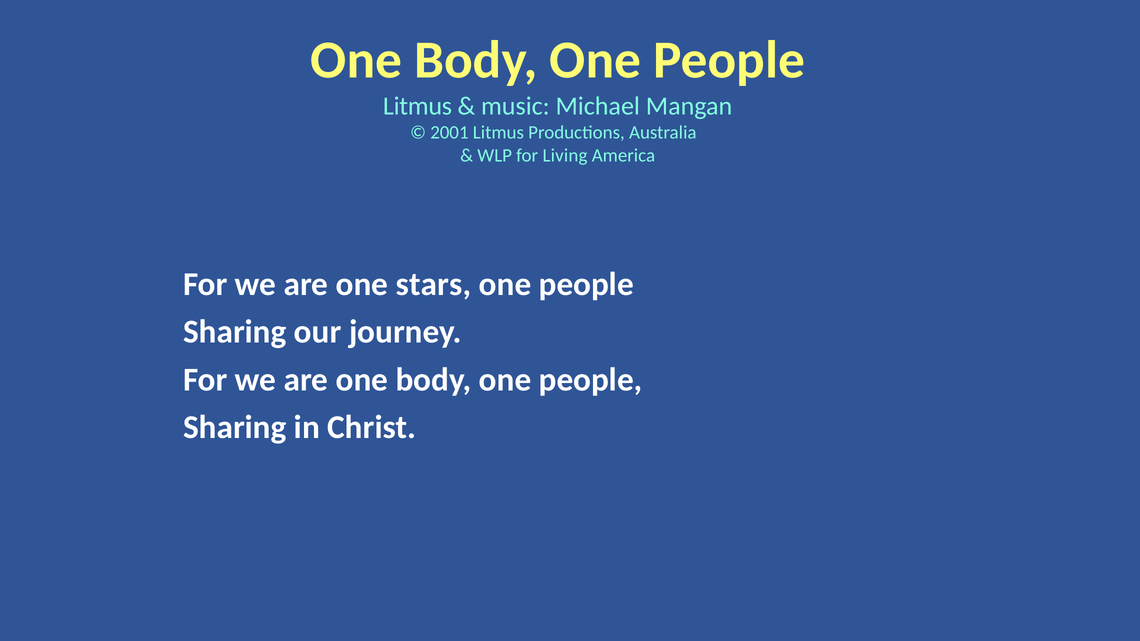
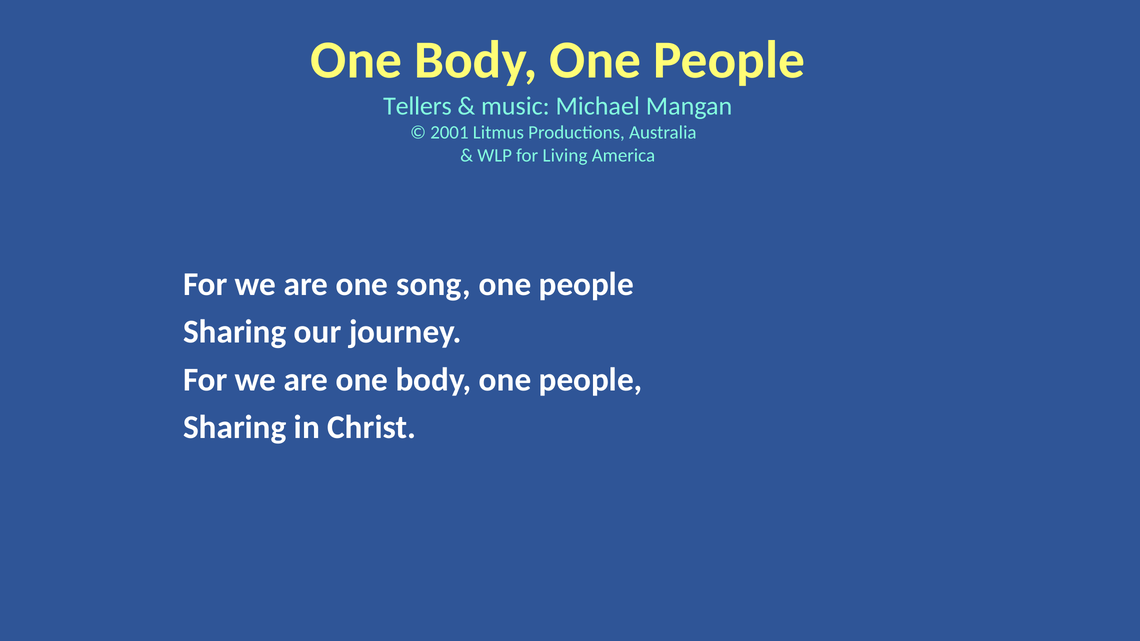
Litmus at (418, 106): Litmus -> Tellers
stars: stars -> song
